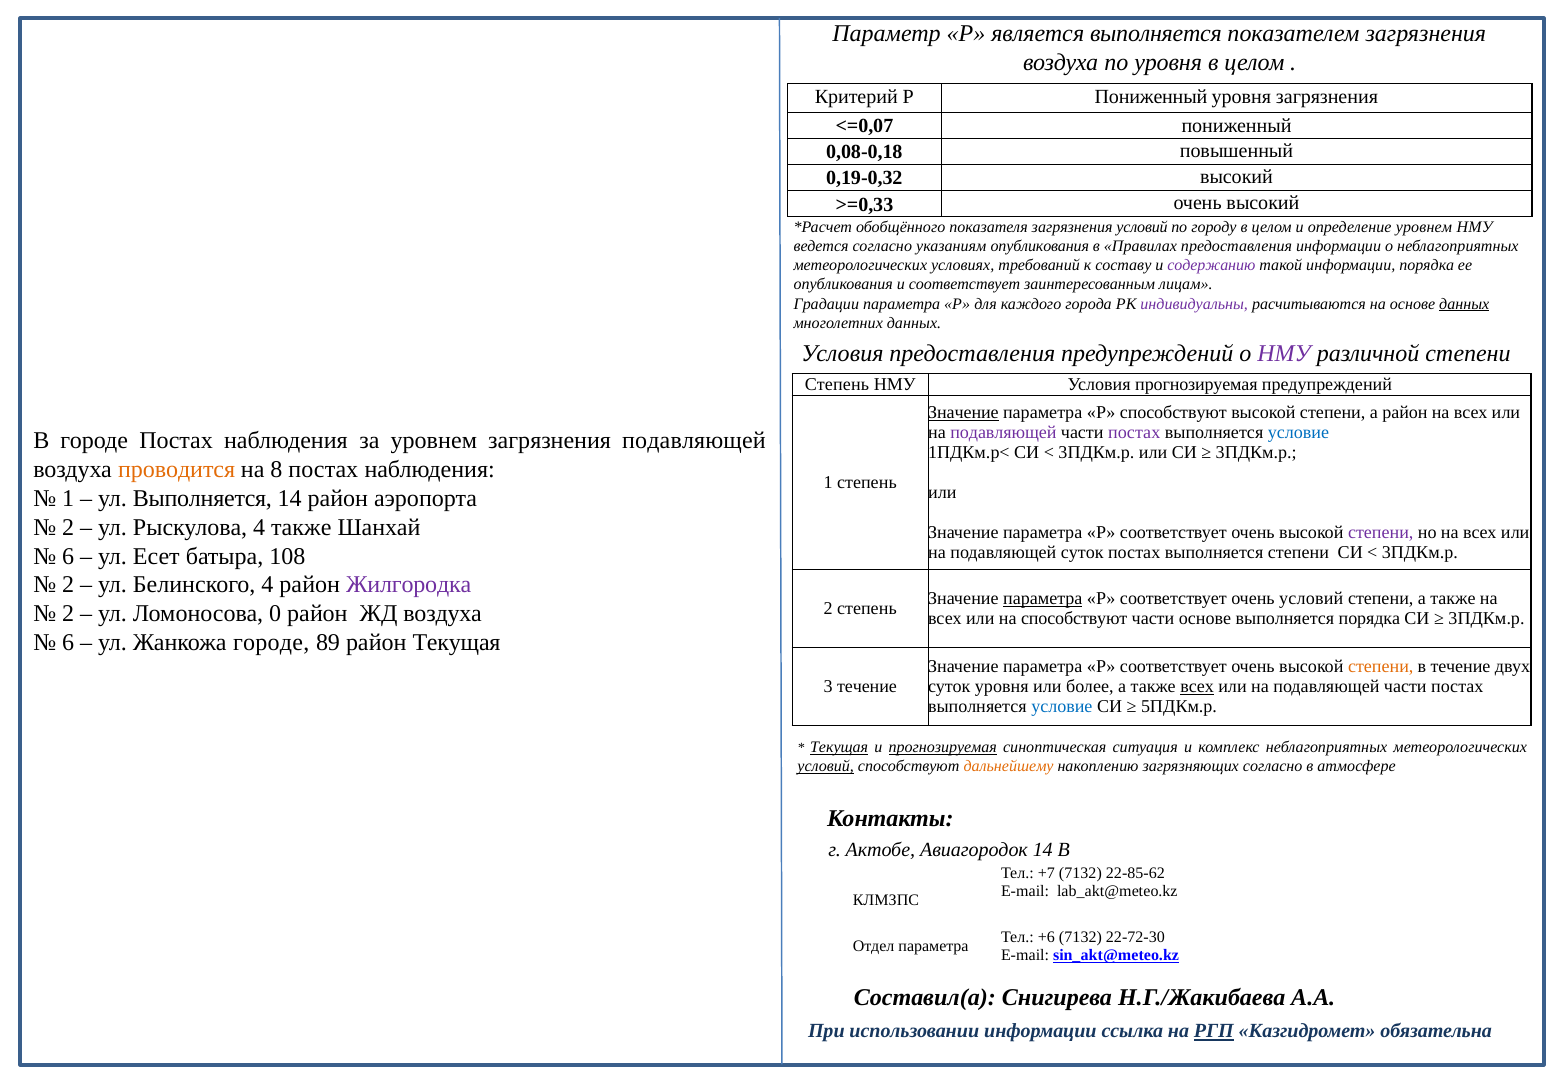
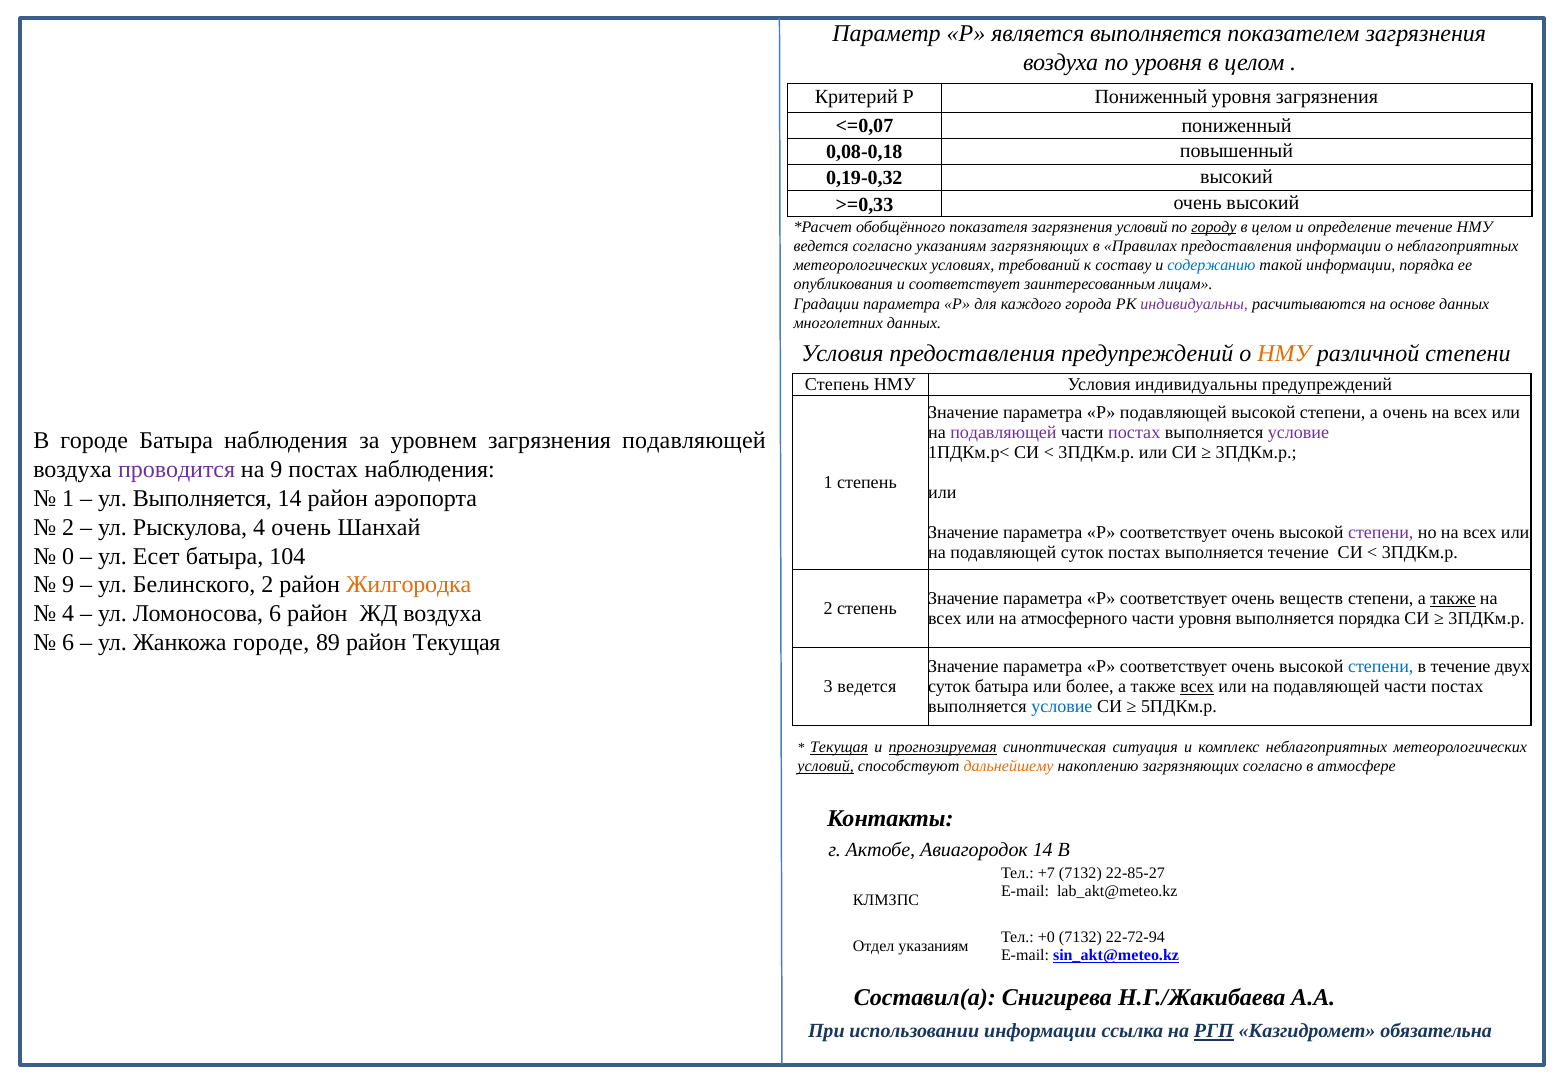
городу underline: none -> present
определение уровнем: уровнем -> течение
указаниям опубликования: опубликования -> загрязняющих
содержанию colour: purple -> blue
данных at (1464, 304) underline: present -> none
НМУ at (1284, 353) colour: purple -> orange
Условия прогнозируемая: прогнозируемая -> индивидуальны
Значение at (963, 412) underline: present -> none
Р способствуют: способствуют -> подавляющей
а район: район -> очень
условие at (1299, 432) colour: blue -> purple
городе Постах: Постах -> Батыра
проводится colour: orange -> purple
на 8: 8 -> 9
4 также: также -> очень
выполняется степени: степени -> течение
6 at (68, 556): 6 -> 0
108: 108 -> 104
2 at (68, 585): 2 -> 9
Белинского 4: 4 -> 2
Жилгородка colour: purple -> orange
параметра at (1043, 598) underline: present -> none
очень условий: условий -> веществ
также at (1453, 598) underline: none -> present
2 at (68, 614): 2 -> 4
Ломоносова 0: 0 -> 6
на способствуют: способствуют -> атмосферного
части основе: основе -> уровня
степени at (1381, 667) colour: orange -> blue
3 течение: течение -> ведется
суток уровня: уровня -> батыра
22-85-62: 22-85-62 -> 22-85-27
+6: +6 -> +0
22-72-30: 22-72-30 -> 22-72-94
Отдел параметра: параметра -> указаниям
